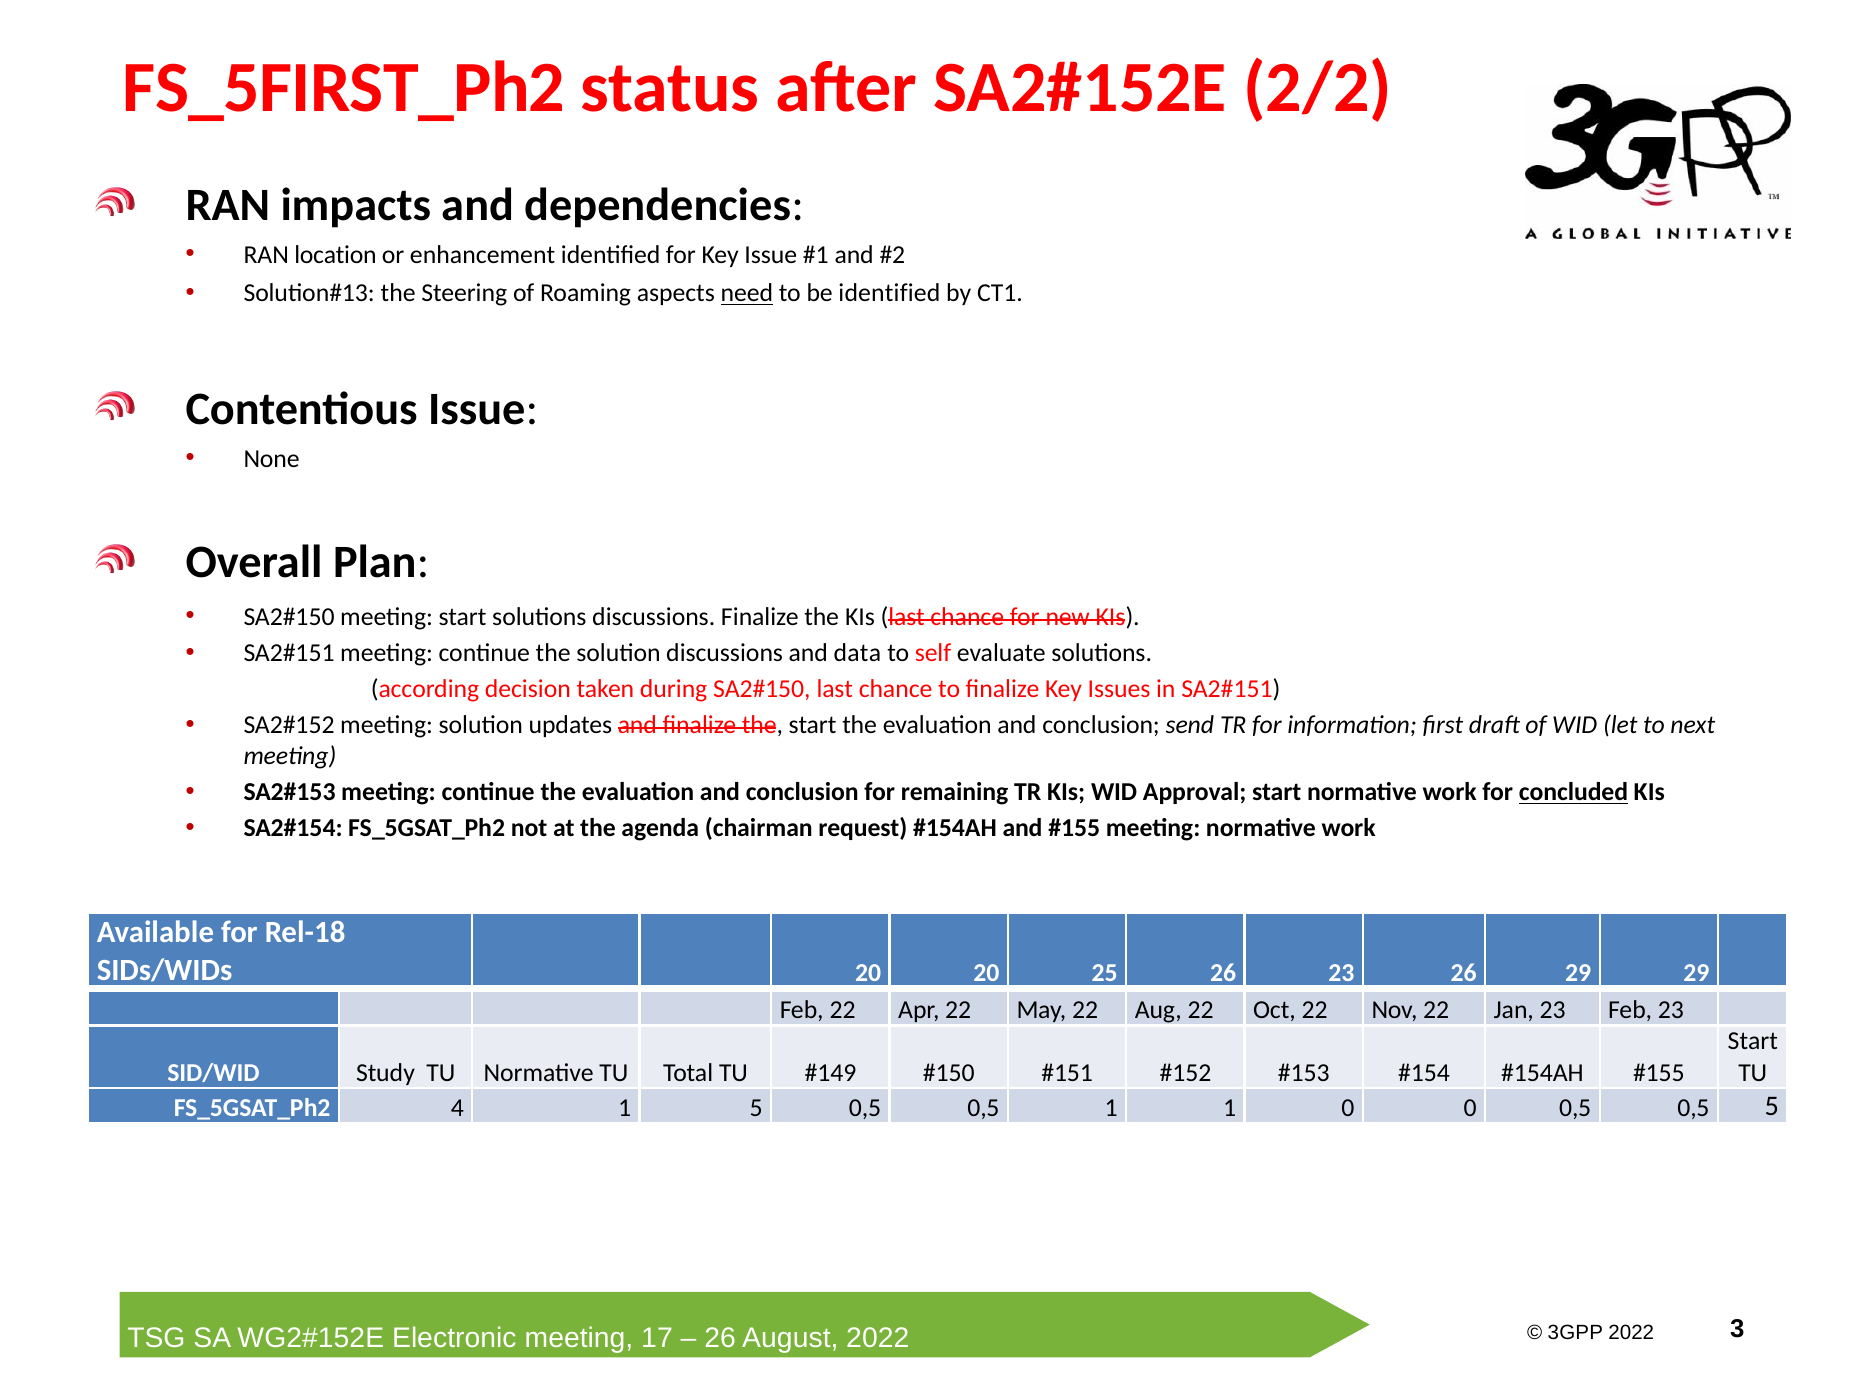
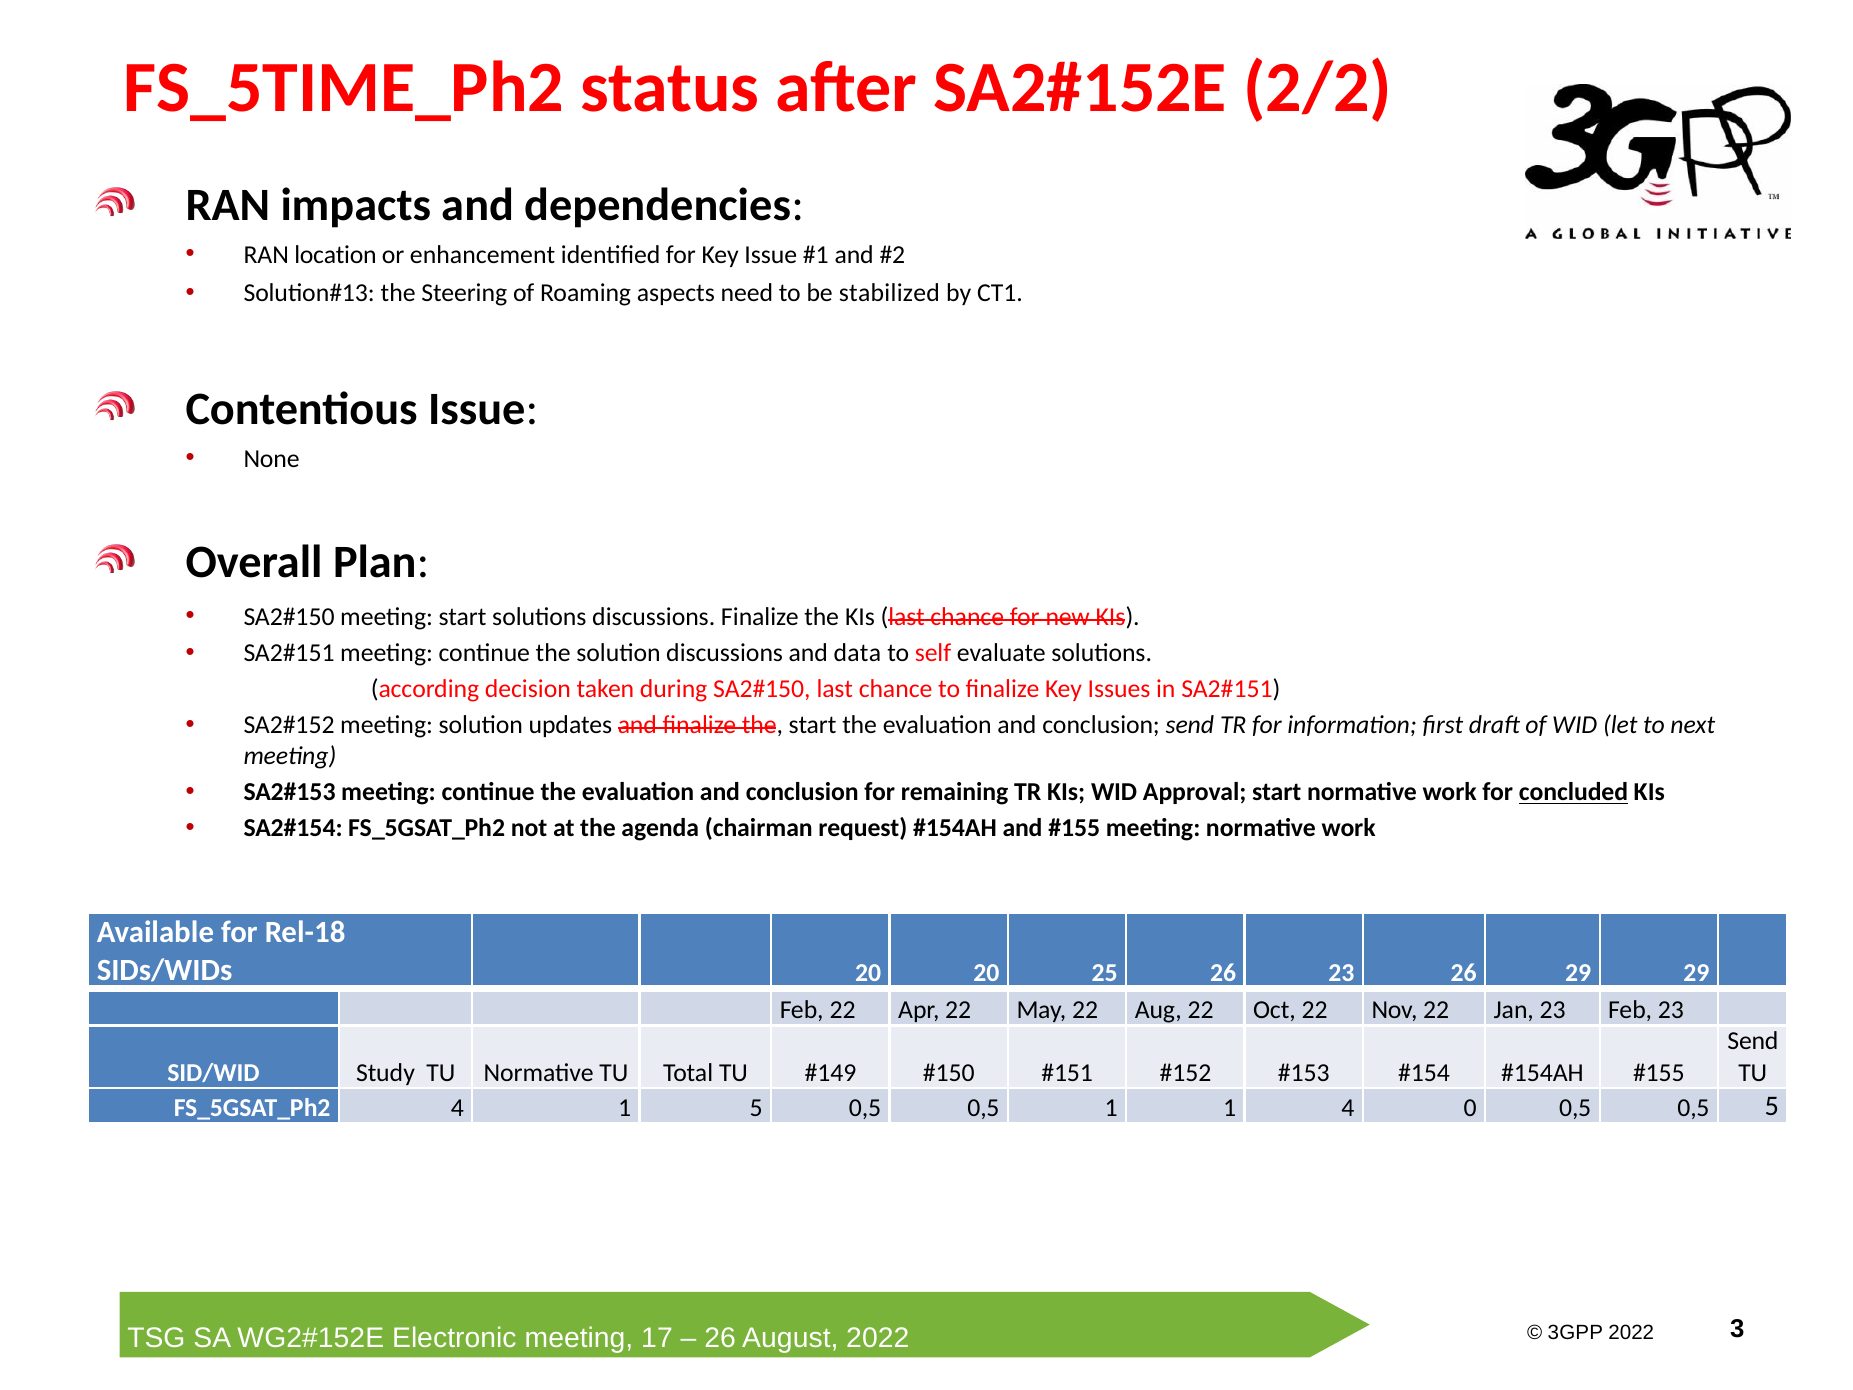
FS_5FIRST_Ph2: FS_5FIRST_Ph2 -> FS_5TIME_Ph2
need underline: present -> none
be identified: identified -> stabilized
Start at (1753, 1041): Start -> Send
1 0: 0 -> 4
